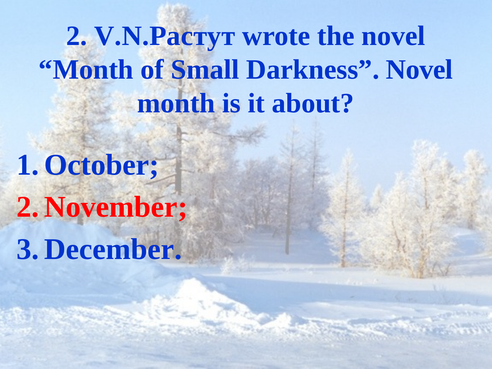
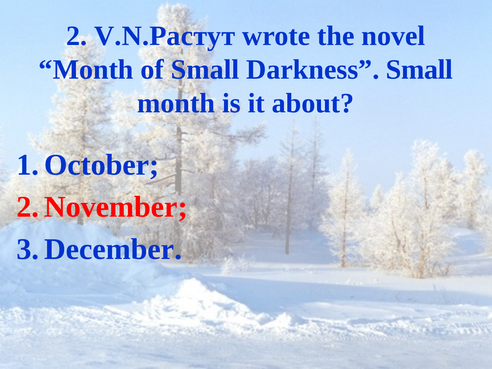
Darkness Novel: Novel -> Small
